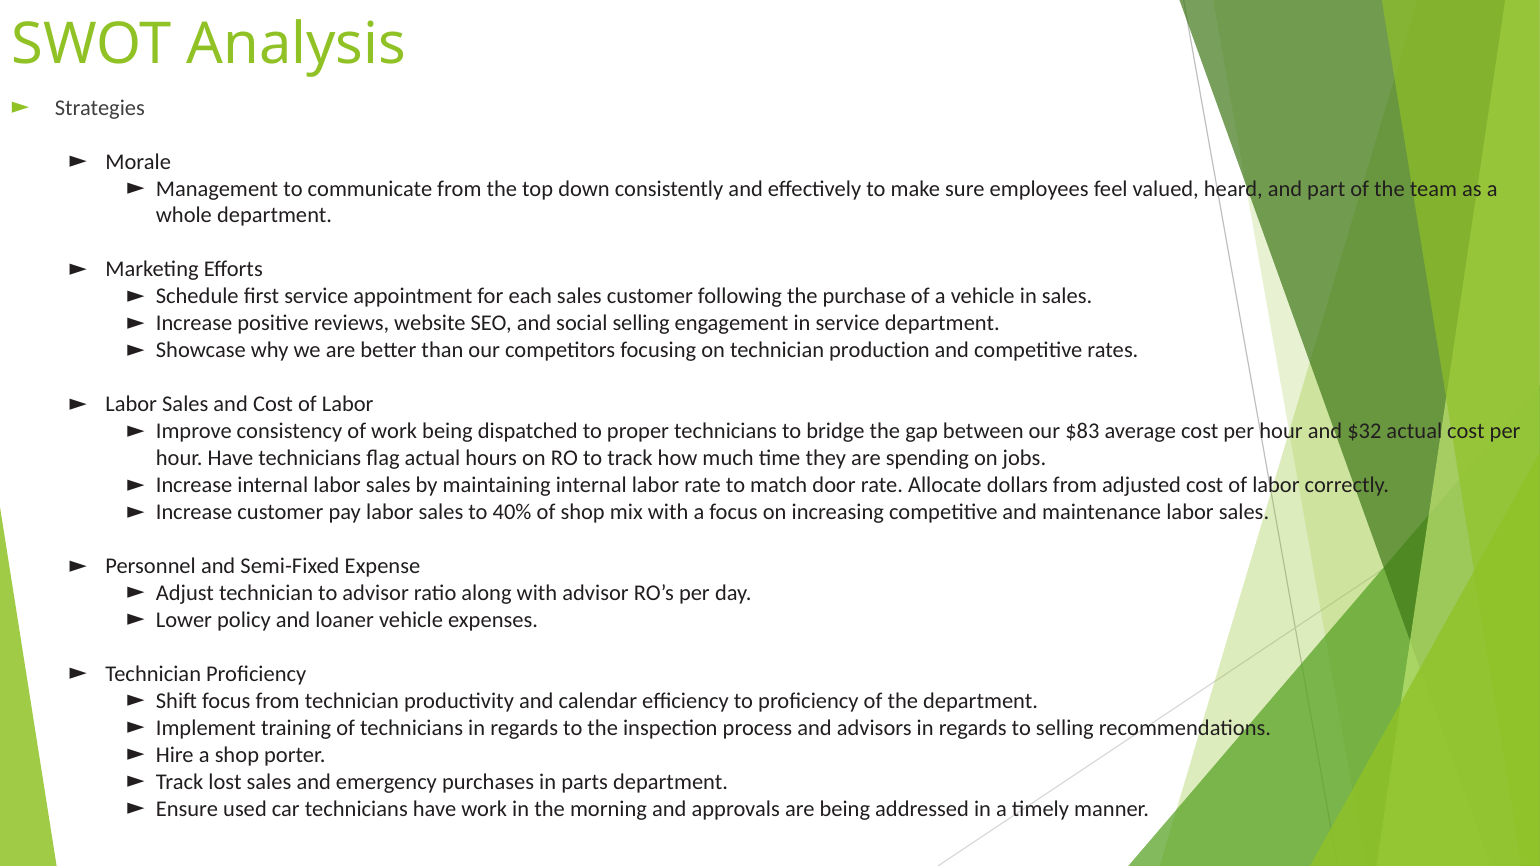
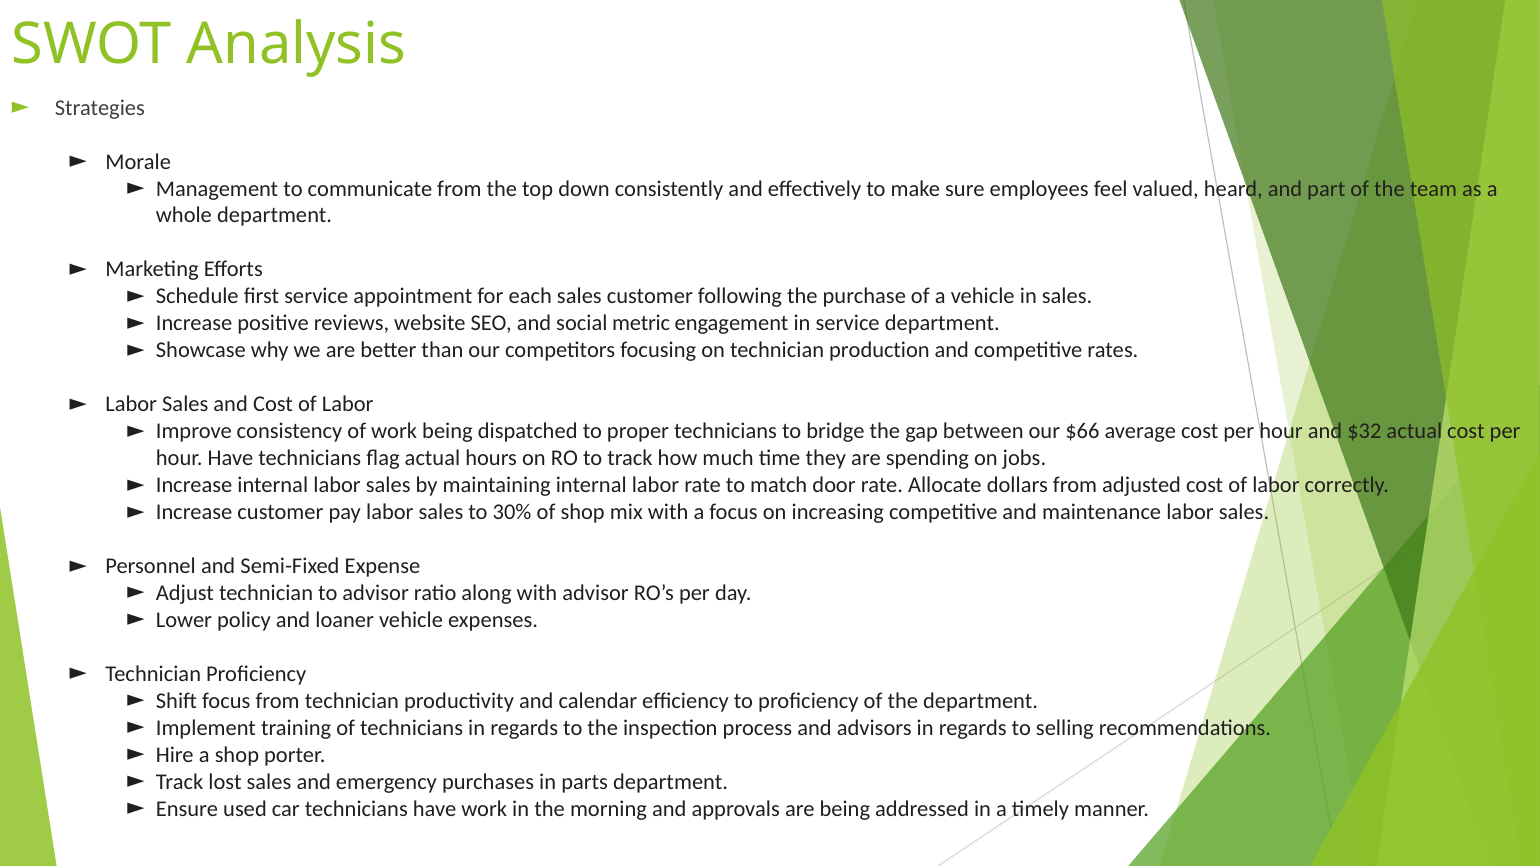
social selling: selling -> metric
$83: $83 -> $66
40%: 40% -> 30%
